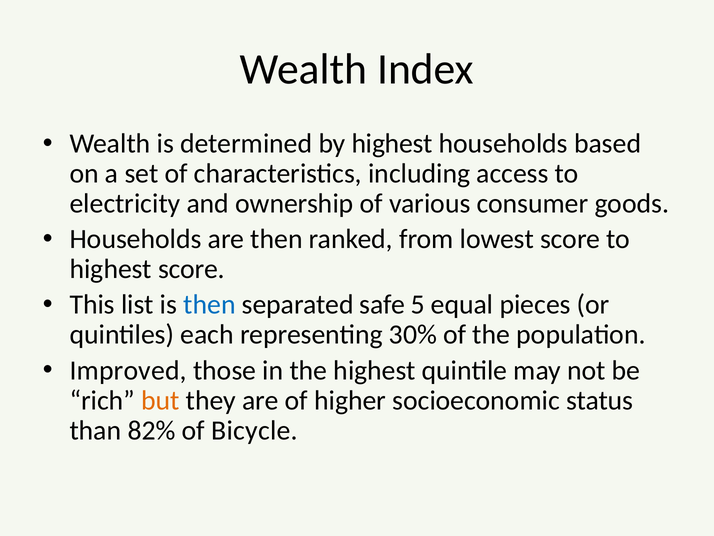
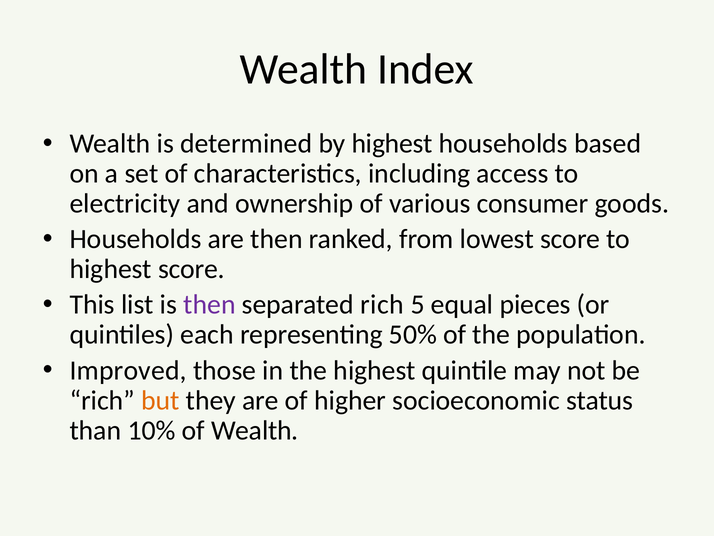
then at (209, 304) colour: blue -> purple
separated safe: safe -> rich
30%: 30% -> 50%
82%: 82% -> 10%
of Bicycle: Bicycle -> Wealth
